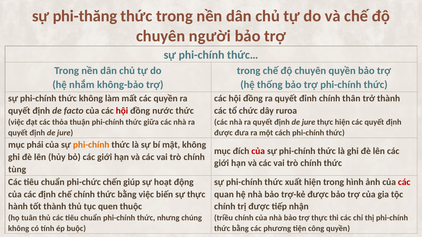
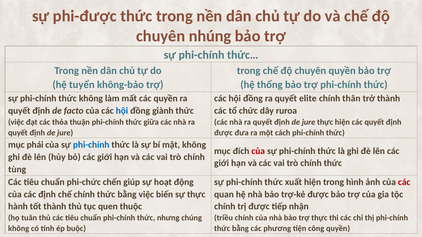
phi-thăng: phi-thăng -> phi-được
người: người -> nhúng
nhắm: nhắm -> tuyển
đỉnh: đỉnh -> elite
hội at (122, 111) colour: red -> blue
nước: nước -> giành
phi-chính at (91, 145) colour: orange -> blue
